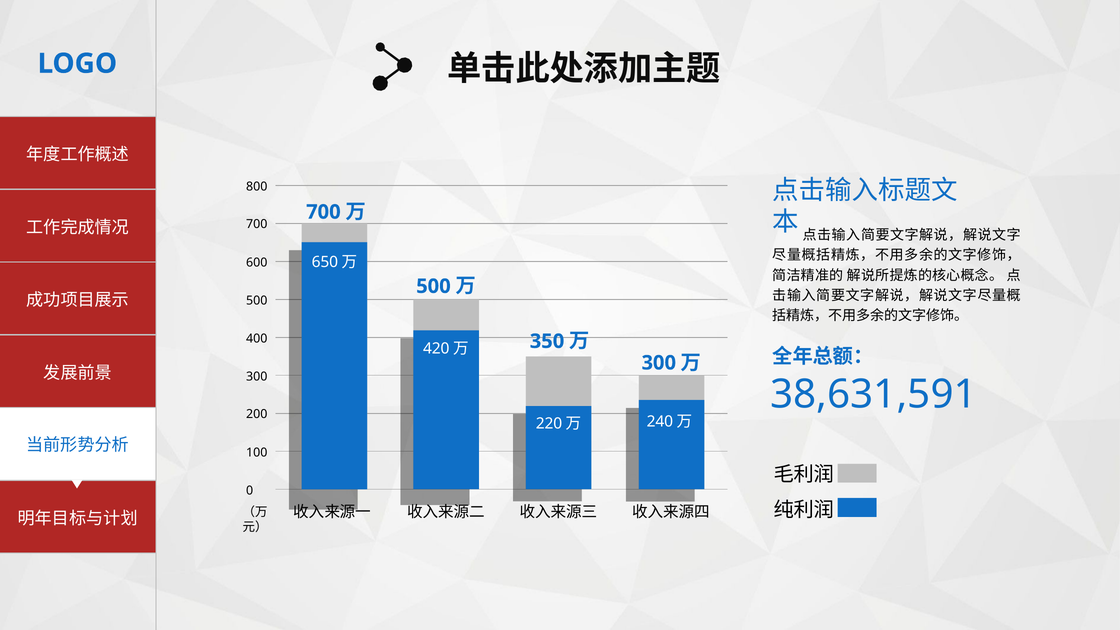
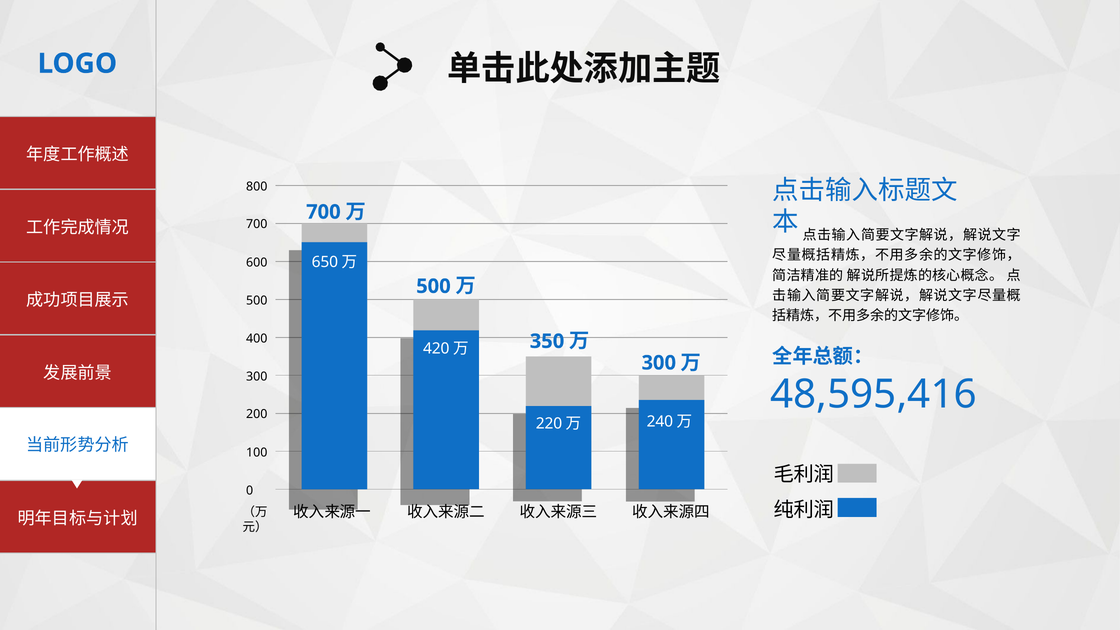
38,631,591: 38,631,591 -> 48,595,416
